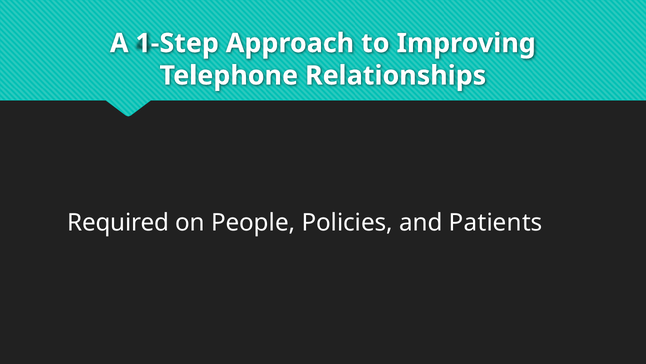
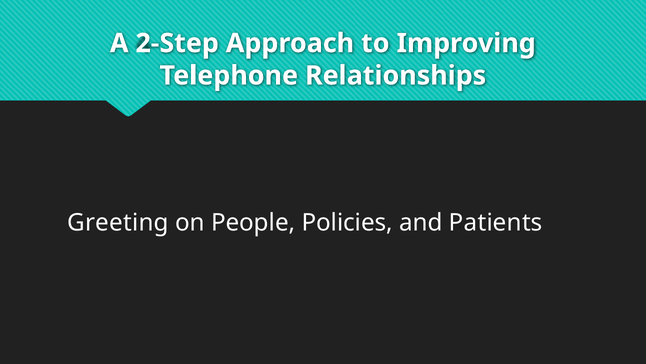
1-Step: 1-Step -> 2-Step
Required: Required -> Greeting
